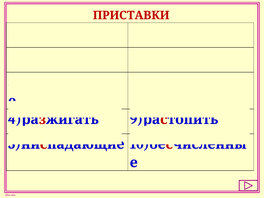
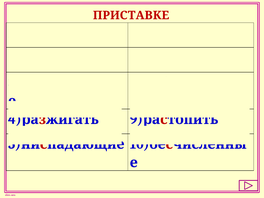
ПРИСТАВКИ: ПРИСТАВКИ -> ПРИСТАВКЕ
